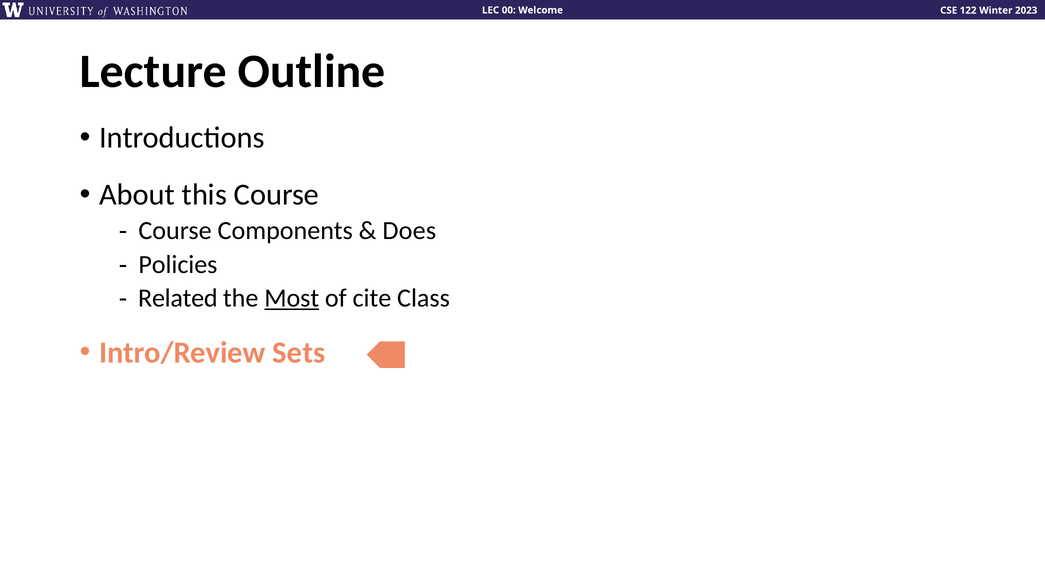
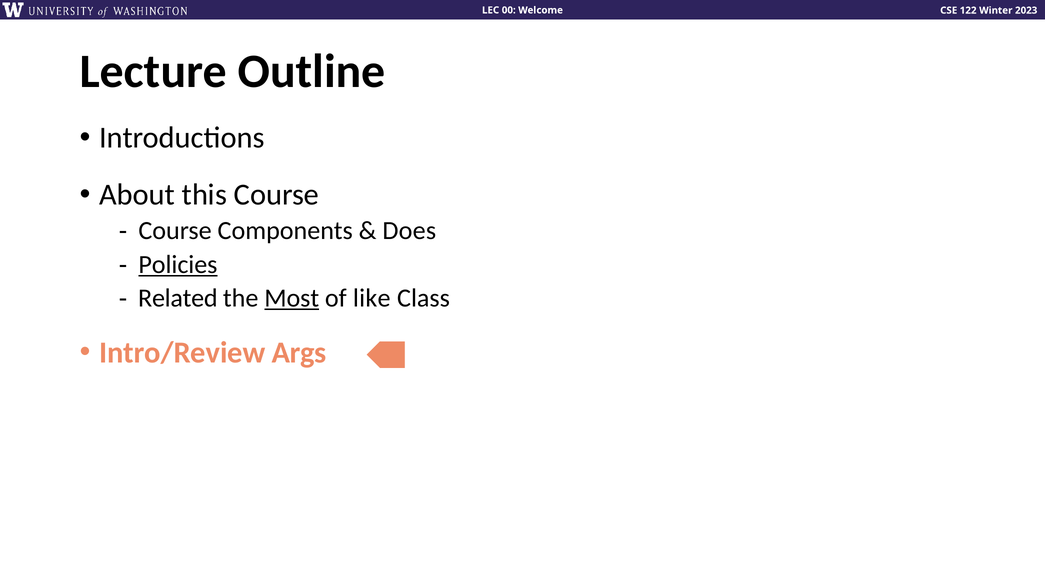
Policies underline: none -> present
cite: cite -> like
Sets: Sets -> Args
